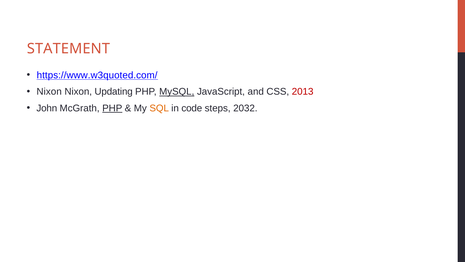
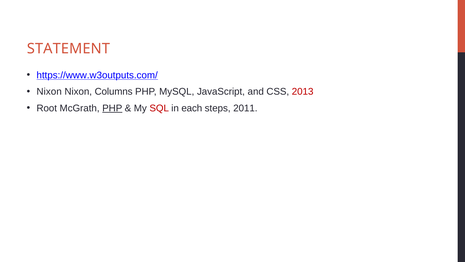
https://www.w3quoted.com/: https://www.w3quoted.com/ -> https://www.w3outputs.com/
Updating: Updating -> Columns
MySQL underline: present -> none
John: John -> Root
SQL colour: orange -> red
code: code -> each
2032: 2032 -> 2011
